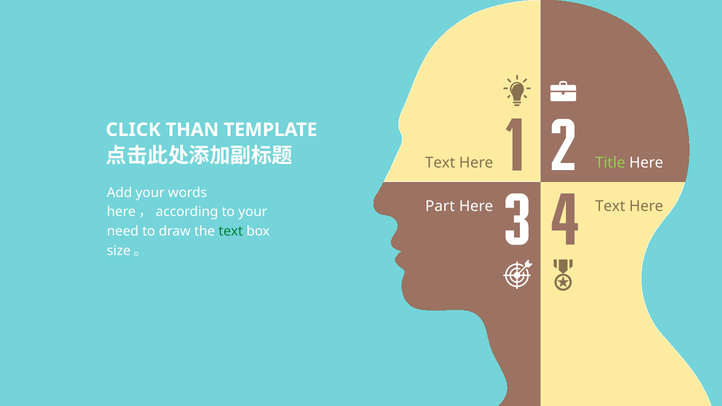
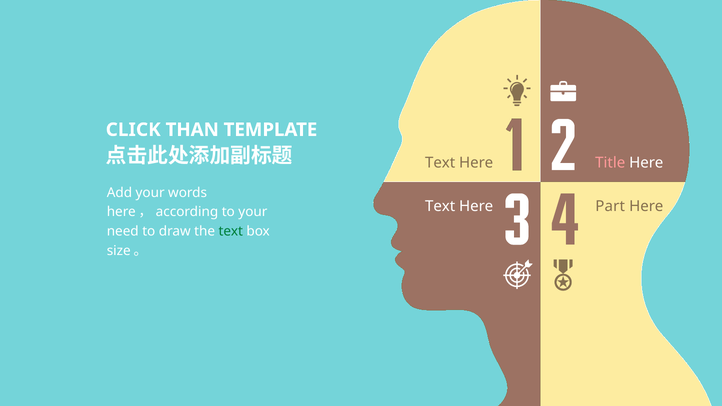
Title colour: light green -> pink
Part at (440, 206): Part -> Text
Here Text: Text -> Part
